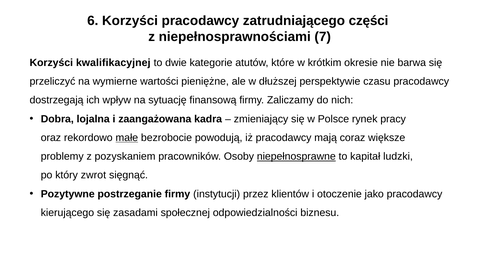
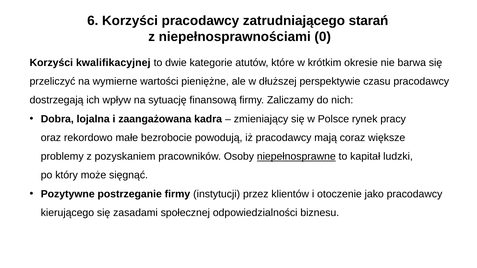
części: części -> starań
7: 7 -> 0
małe underline: present -> none
zwrot: zwrot -> może
